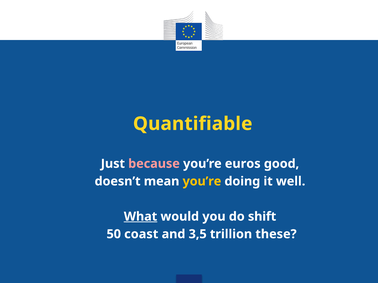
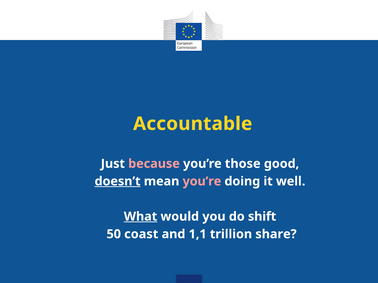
Quantifiable: Quantifiable -> Accountable
euros: euros -> those
doesn’t underline: none -> present
you’re at (202, 182) colour: yellow -> pink
3,5: 3,5 -> 1,1
these: these -> share
